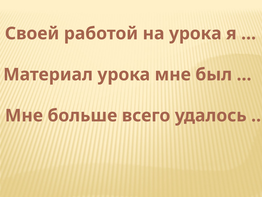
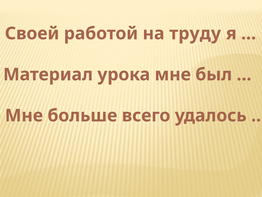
на урока: урока -> труду
